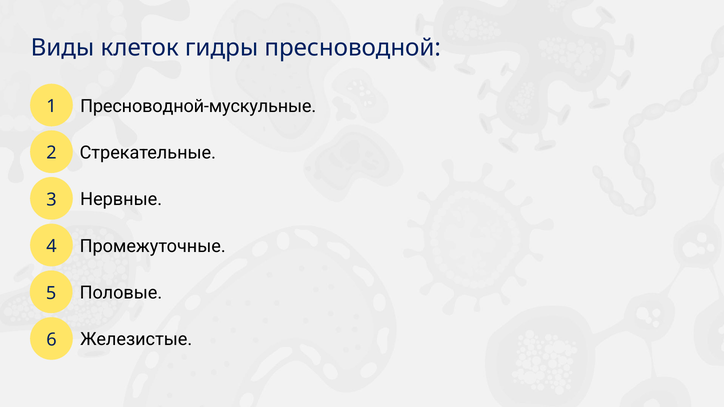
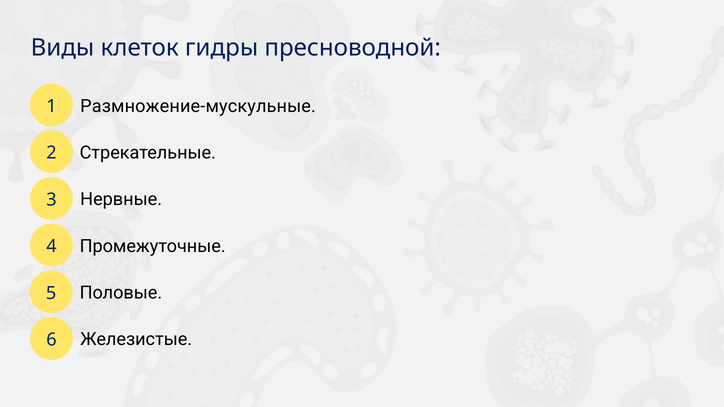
Пресноводной-мускульные: Пресноводной-мускульные -> Размножение-мускульные
